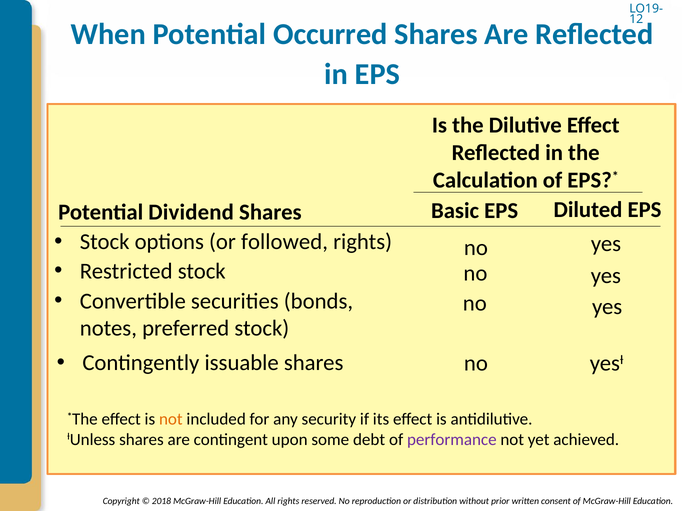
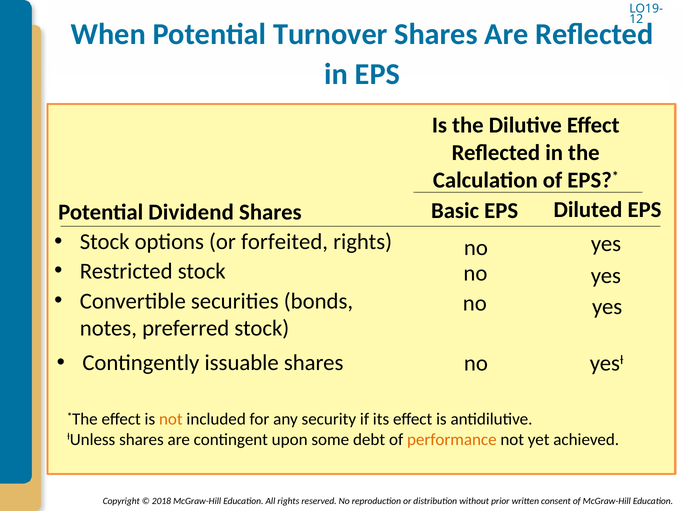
Occurred: Occurred -> Turnover
followed: followed -> forfeited
performance colour: purple -> orange
